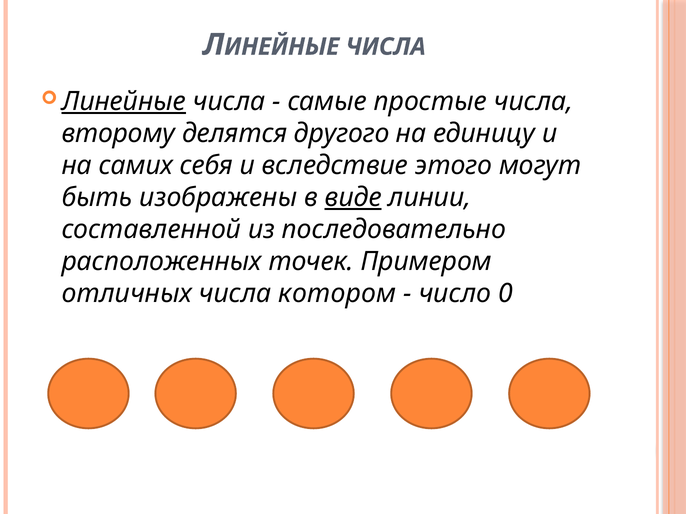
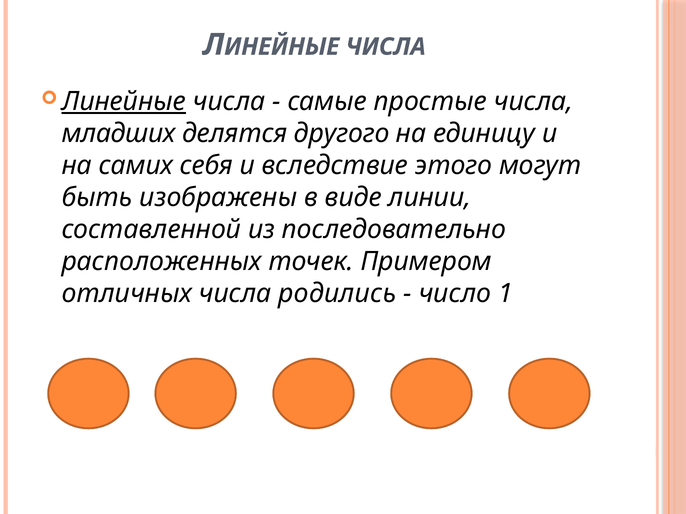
второму: второму -> младших
виде underline: present -> none
котором: котором -> родились
0: 0 -> 1
